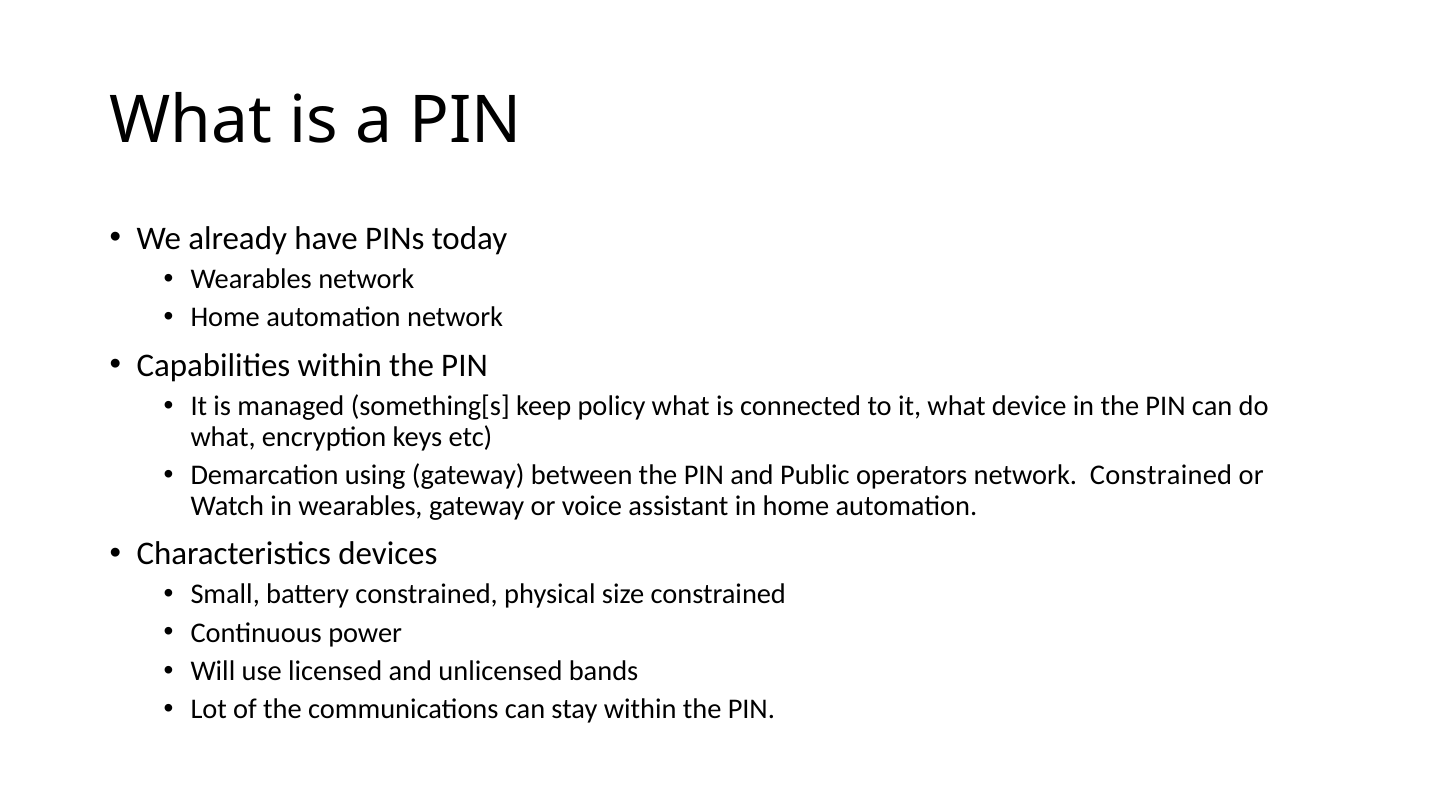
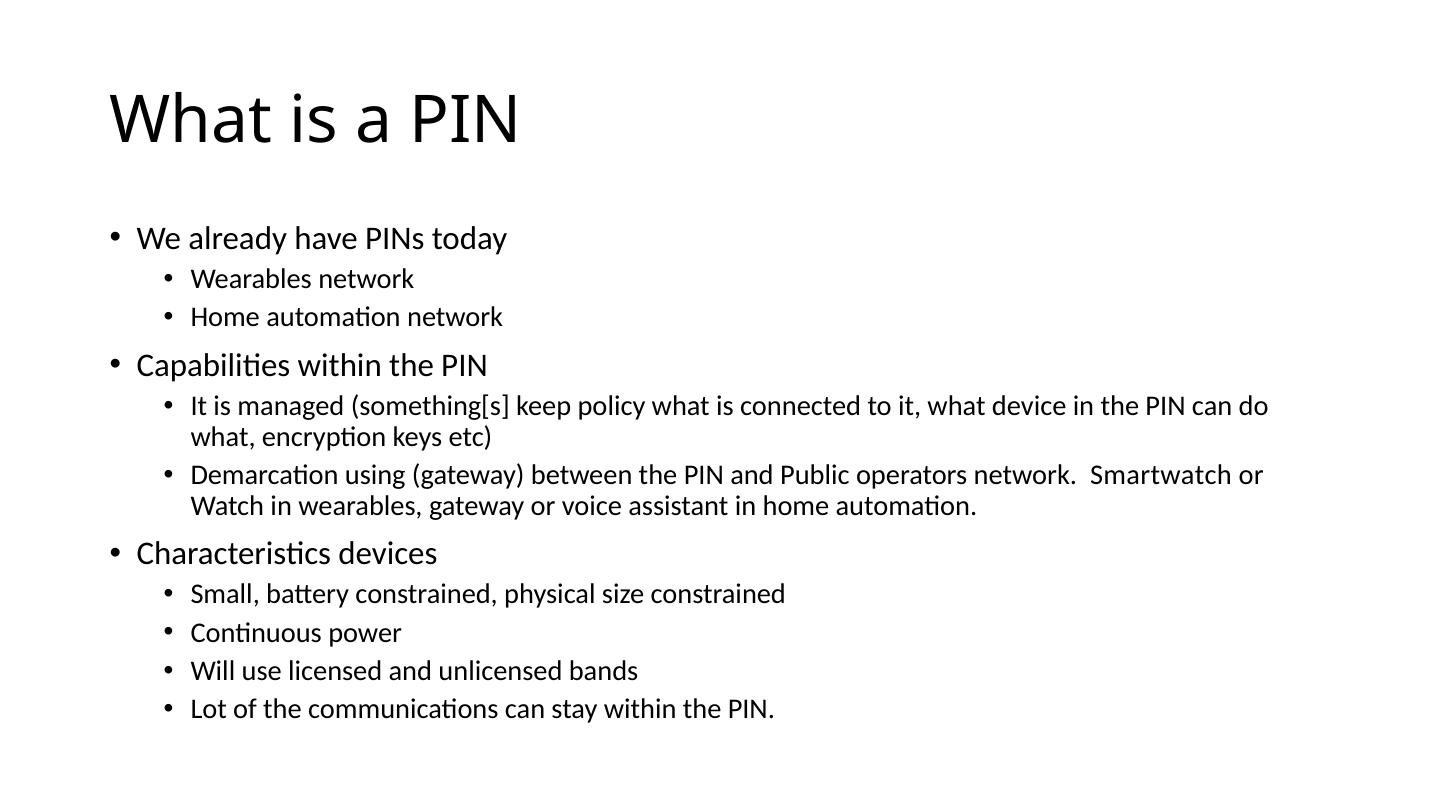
network Constrained: Constrained -> Smartwatch
